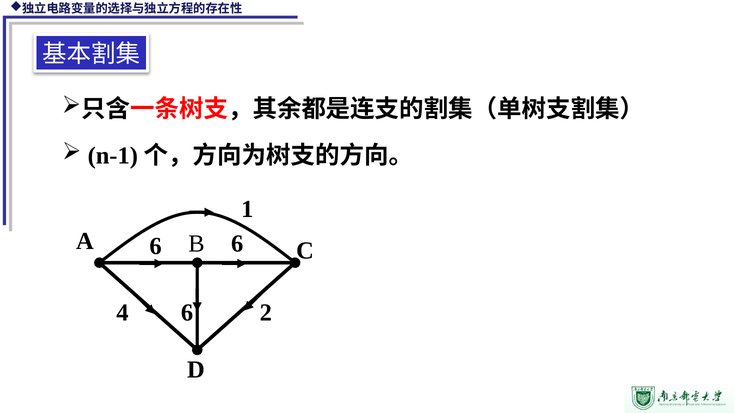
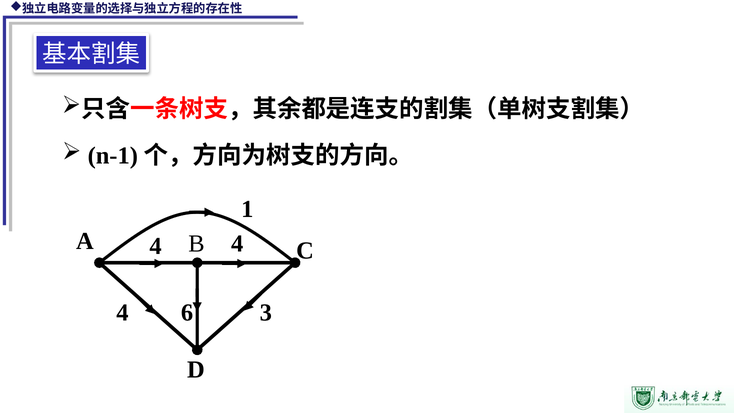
A 6: 6 -> 4
B 6: 6 -> 4
4 2: 2 -> 3
